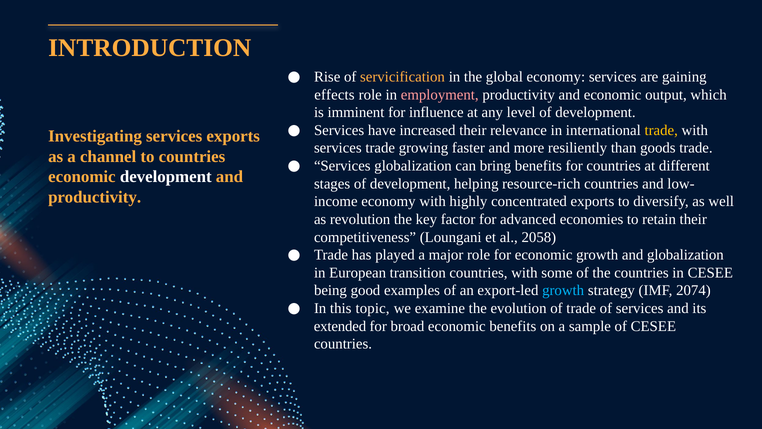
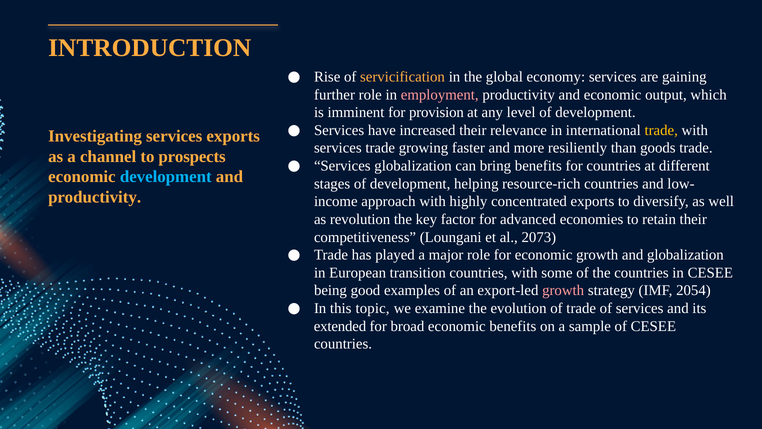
effects: effects -> further
influence: influence -> provision
to countries: countries -> prospects
development at (166, 177) colour: white -> light blue
economy at (388, 201): economy -> approach
2058: 2058 -> 2073
growth at (563, 290) colour: light blue -> pink
2074: 2074 -> 2054
